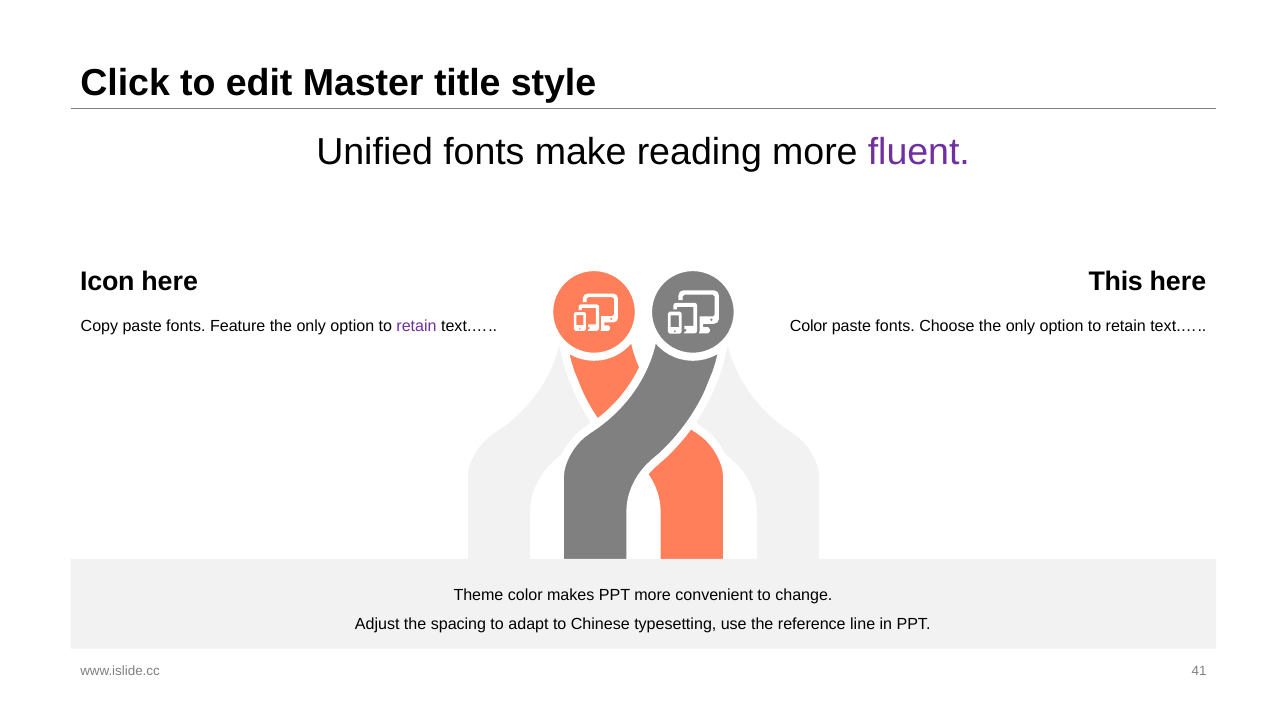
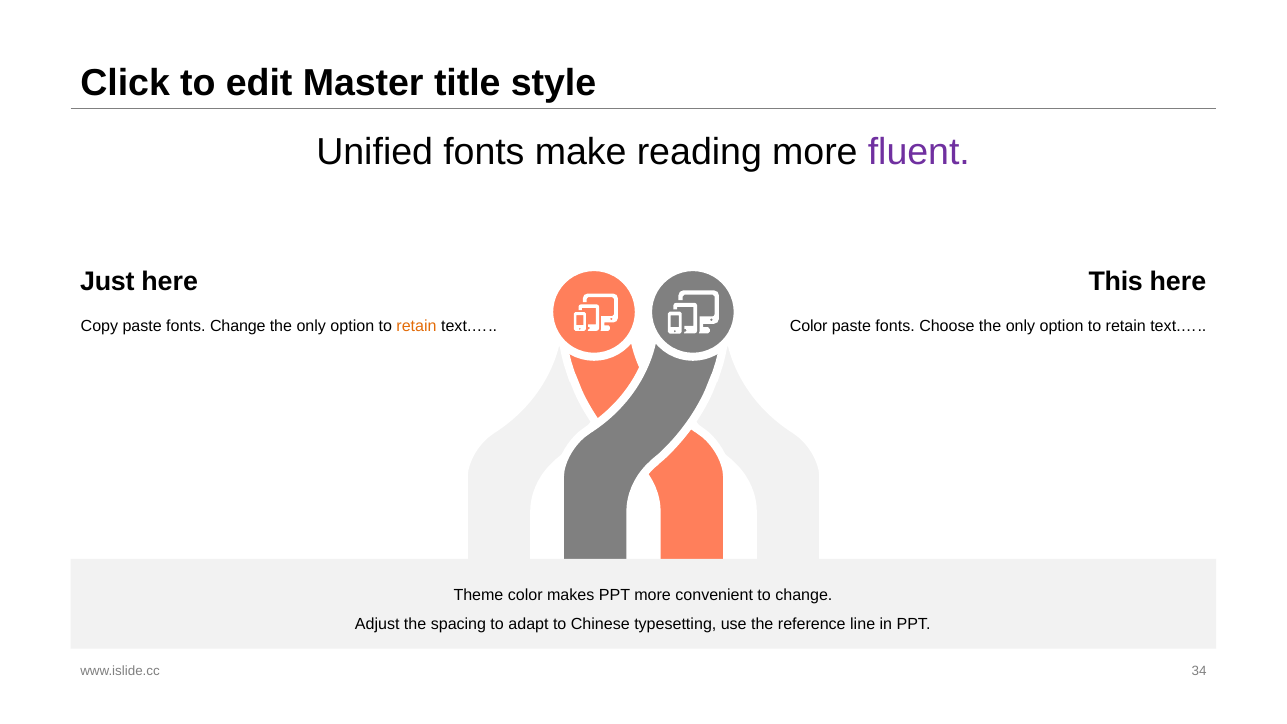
Icon: Icon -> Just
fonts Feature: Feature -> Change
retain at (417, 326) colour: purple -> orange
41: 41 -> 34
